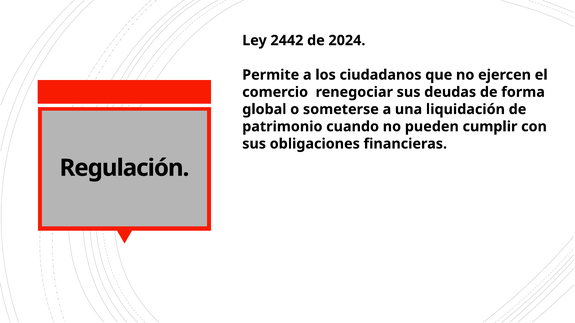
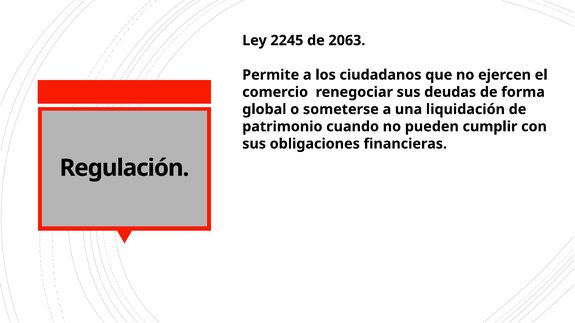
2442: 2442 -> 2245
2024: 2024 -> 2063
